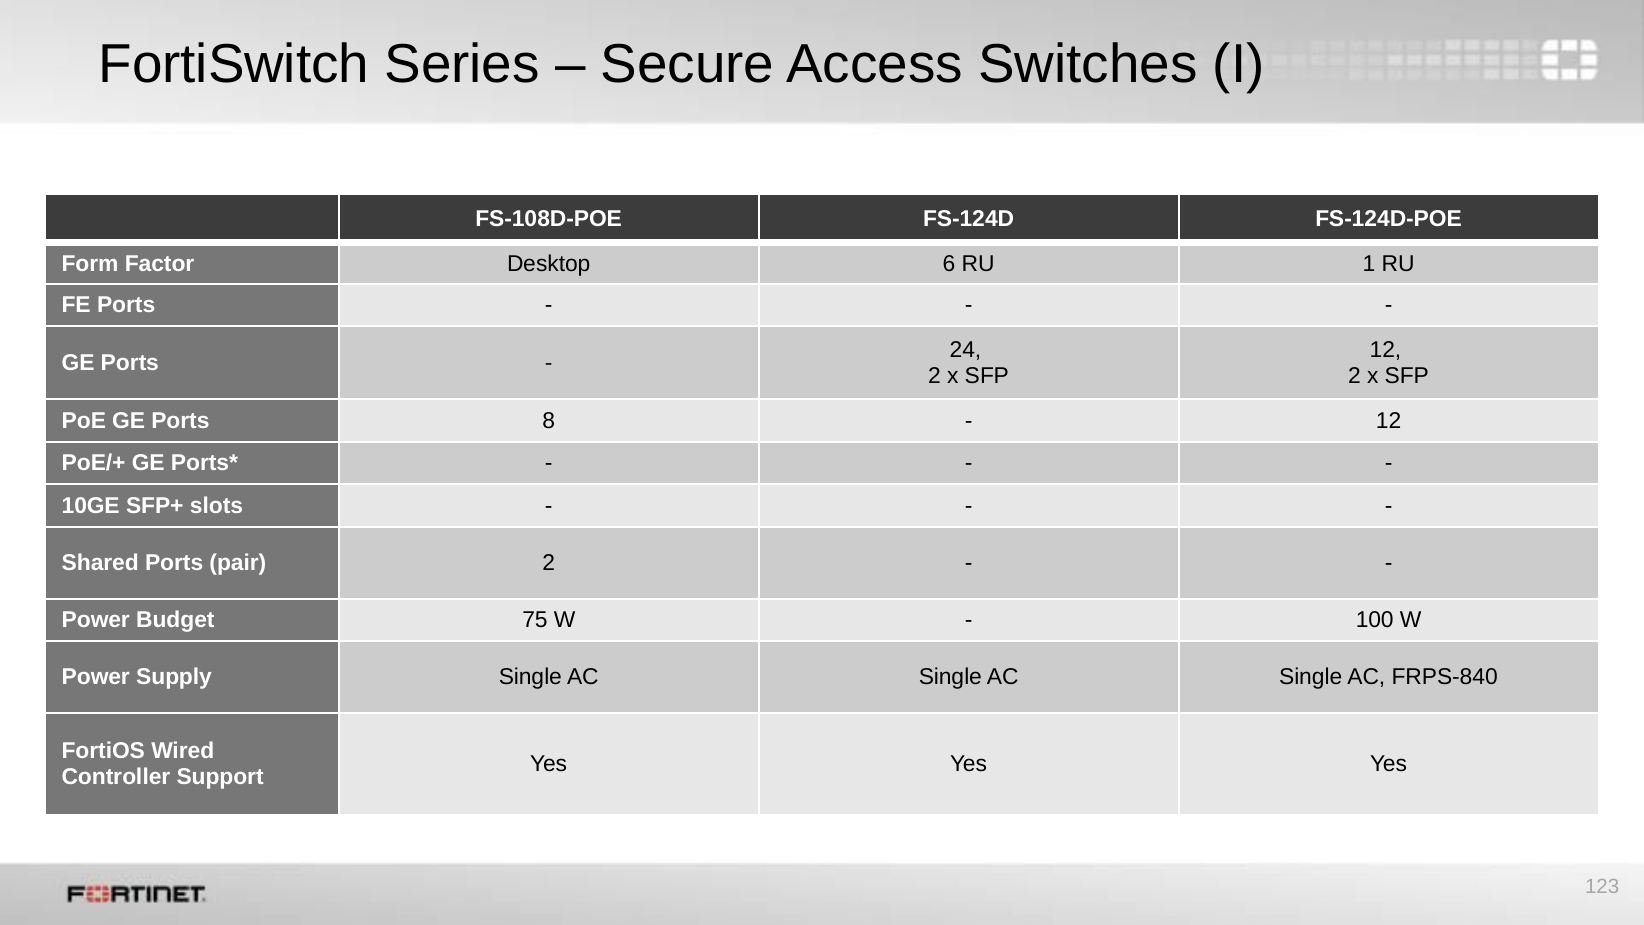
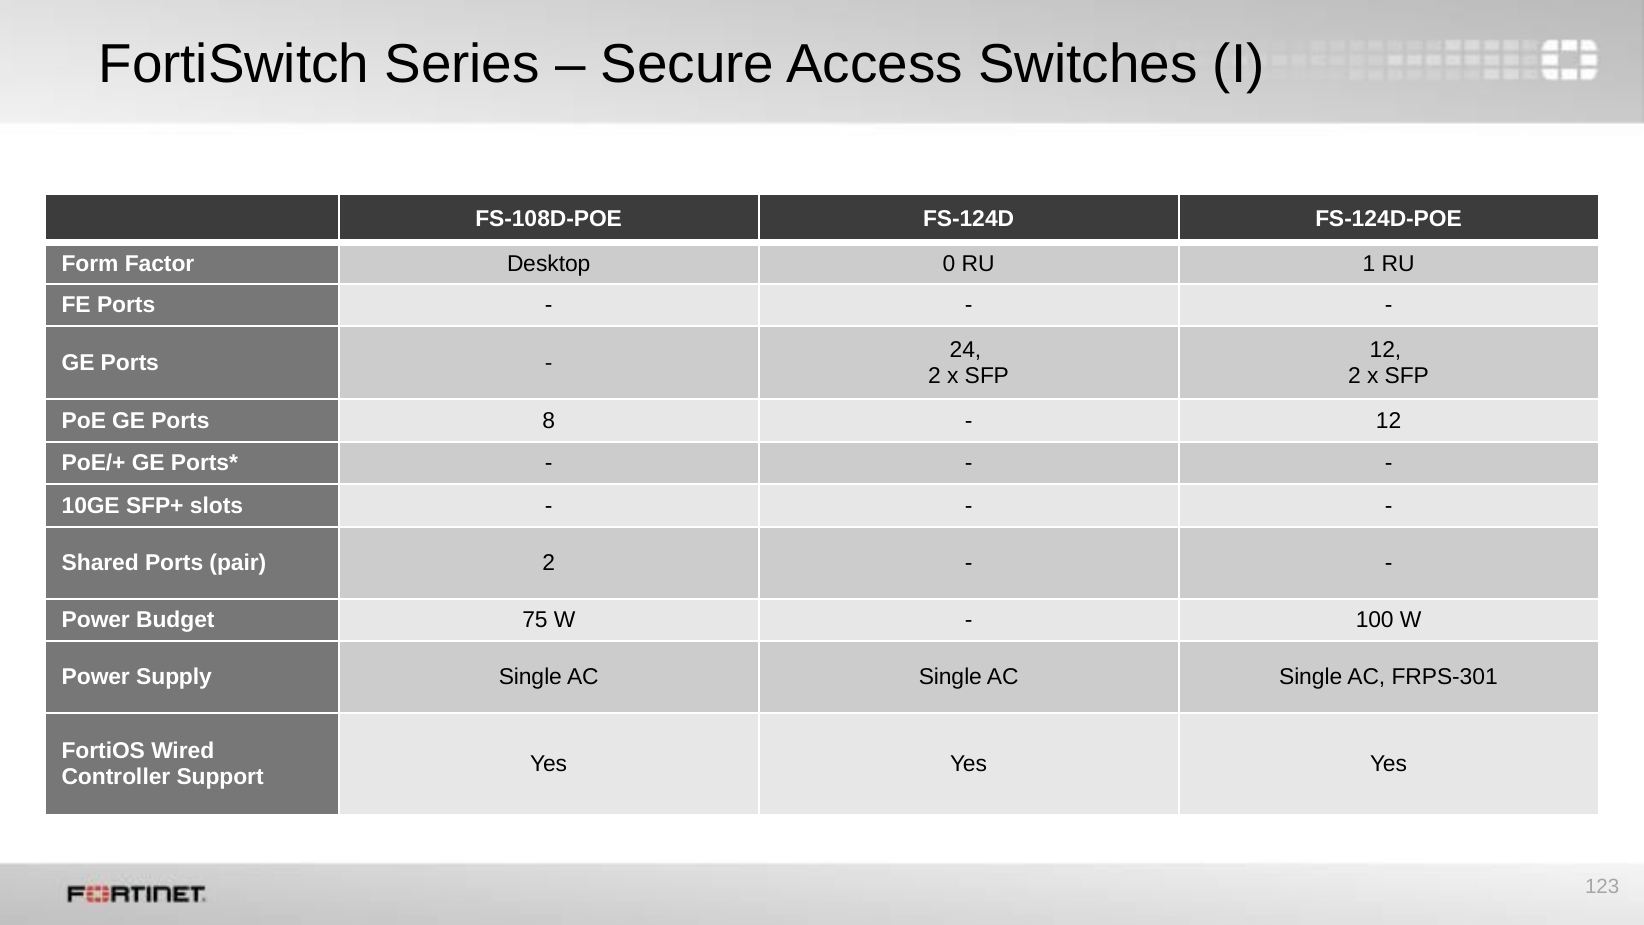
6: 6 -> 0
FRPS-840: FRPS-840 -> FRPS-301
